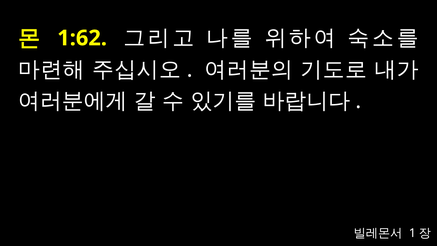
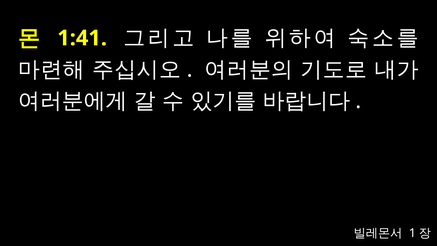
1:62: 1:62 -> 1:41
